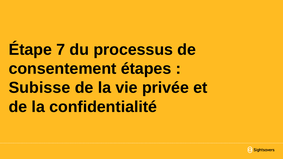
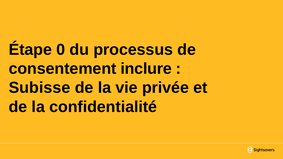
7: 7 -> 0
étapes: étapes -> inclure
